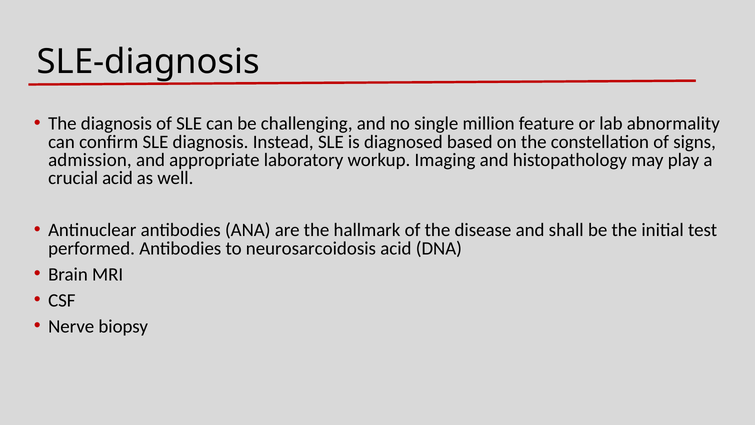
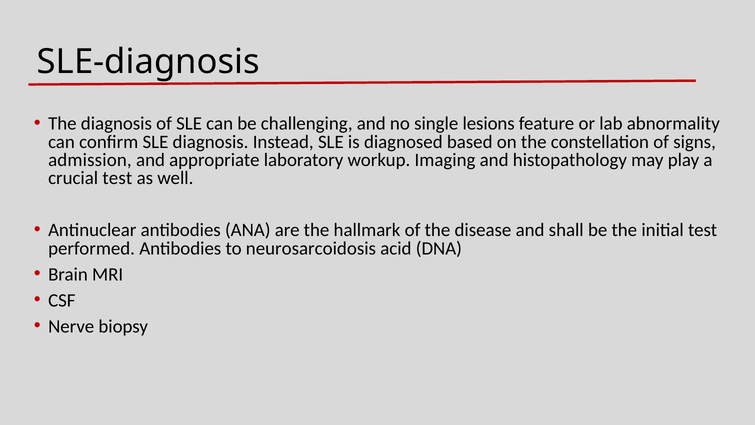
million: million -> lesions
crucial acid: acid -> test
